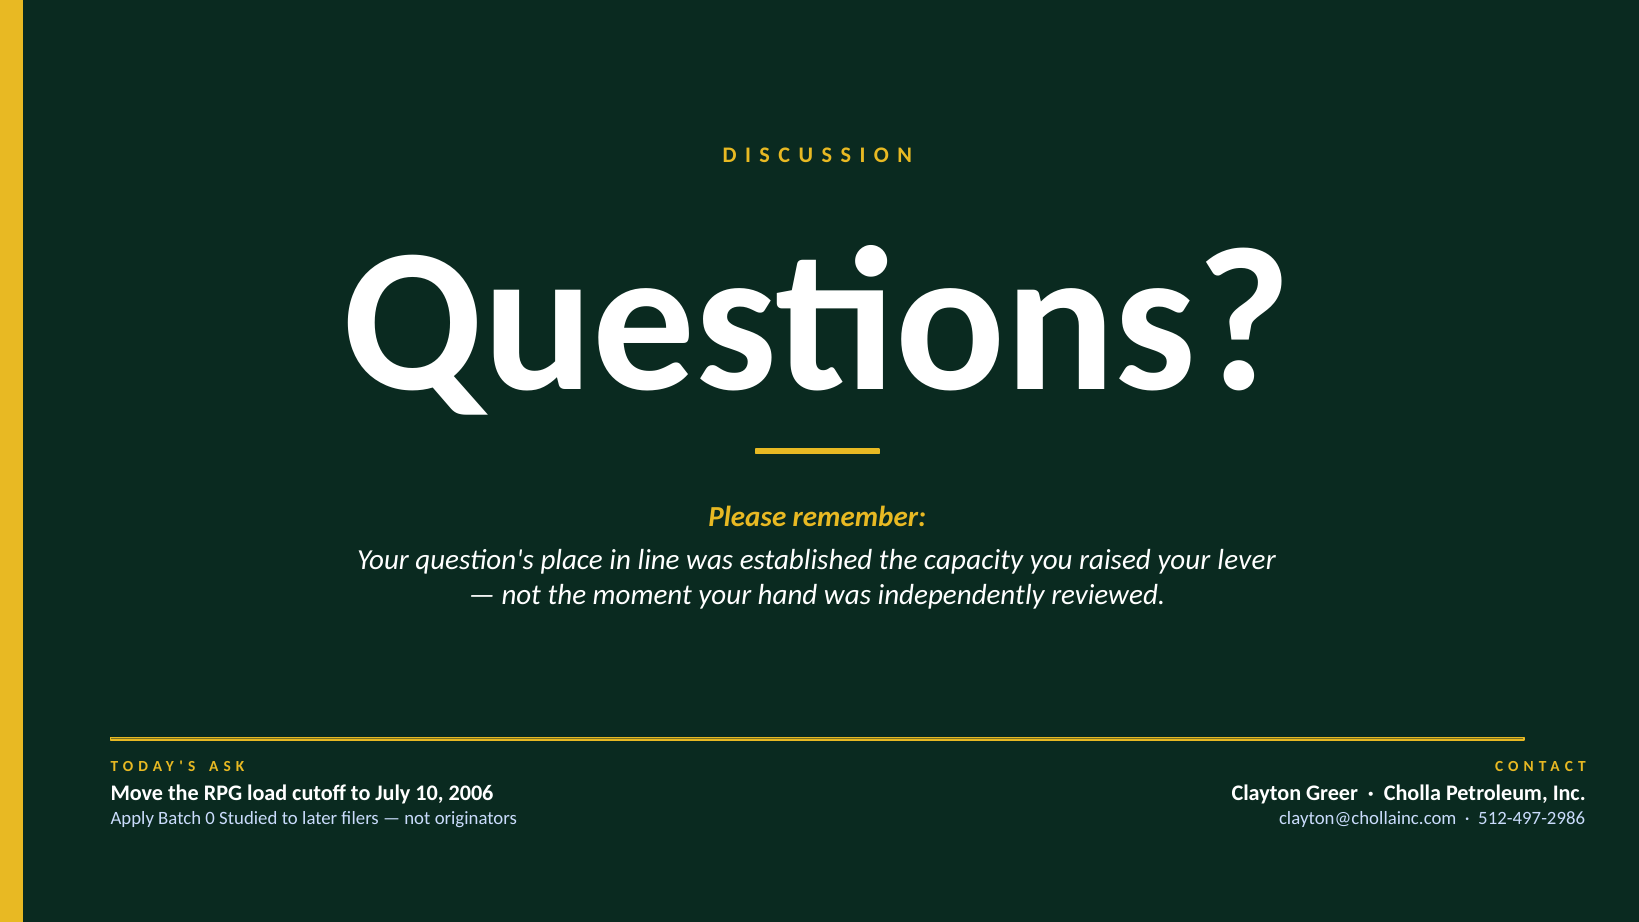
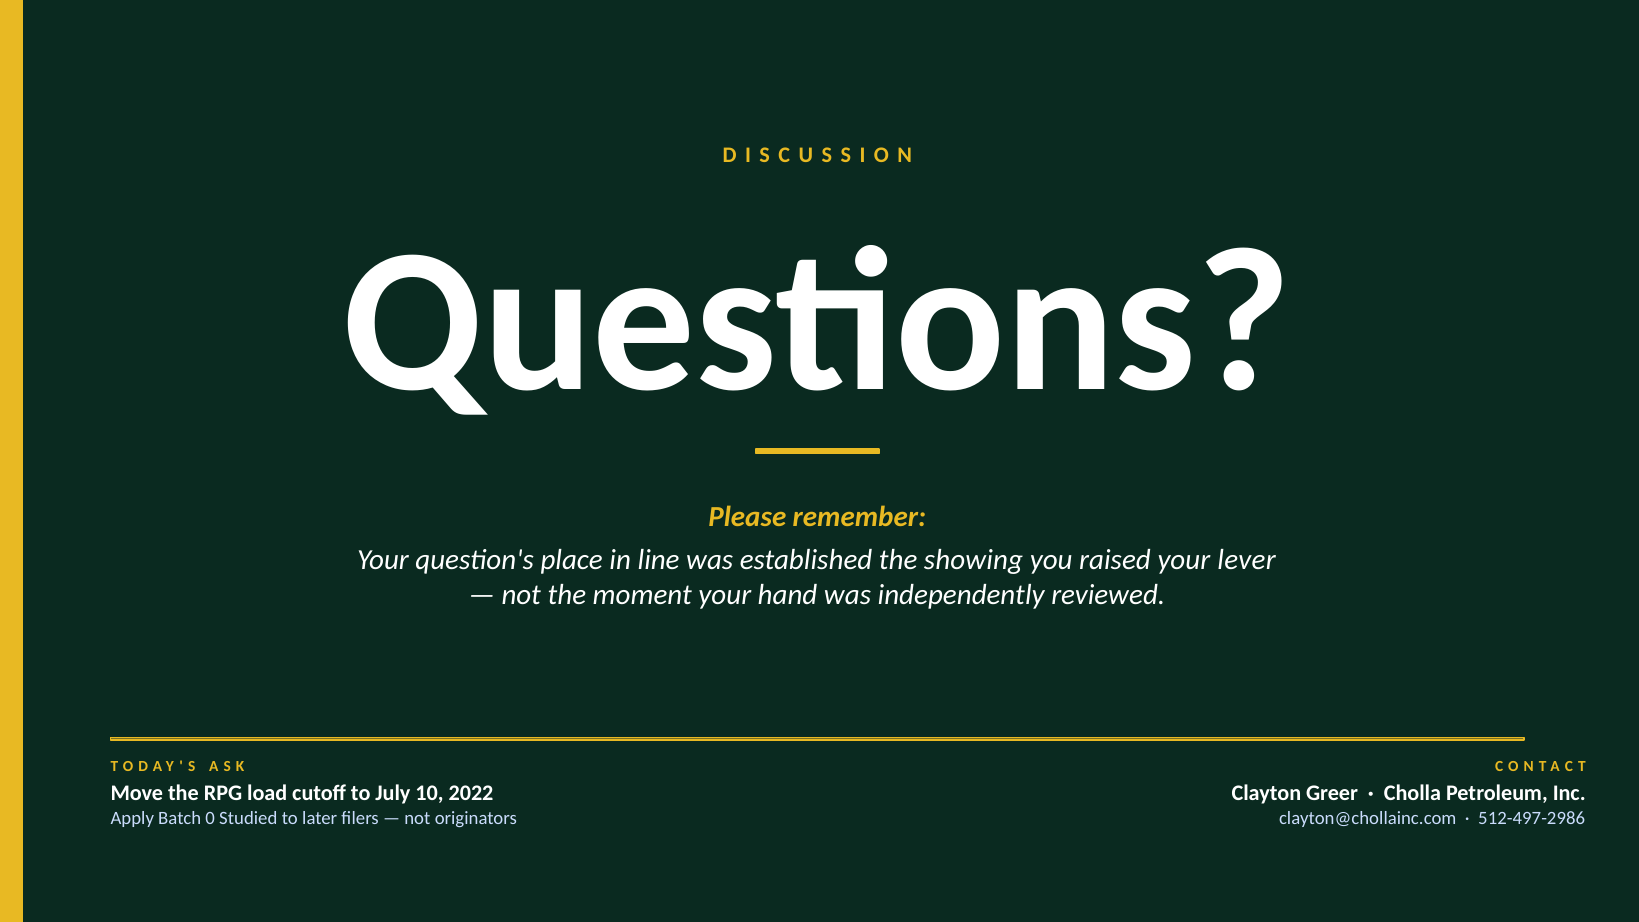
capacity: capacity -> showing
2006: 2006 -> 2022
